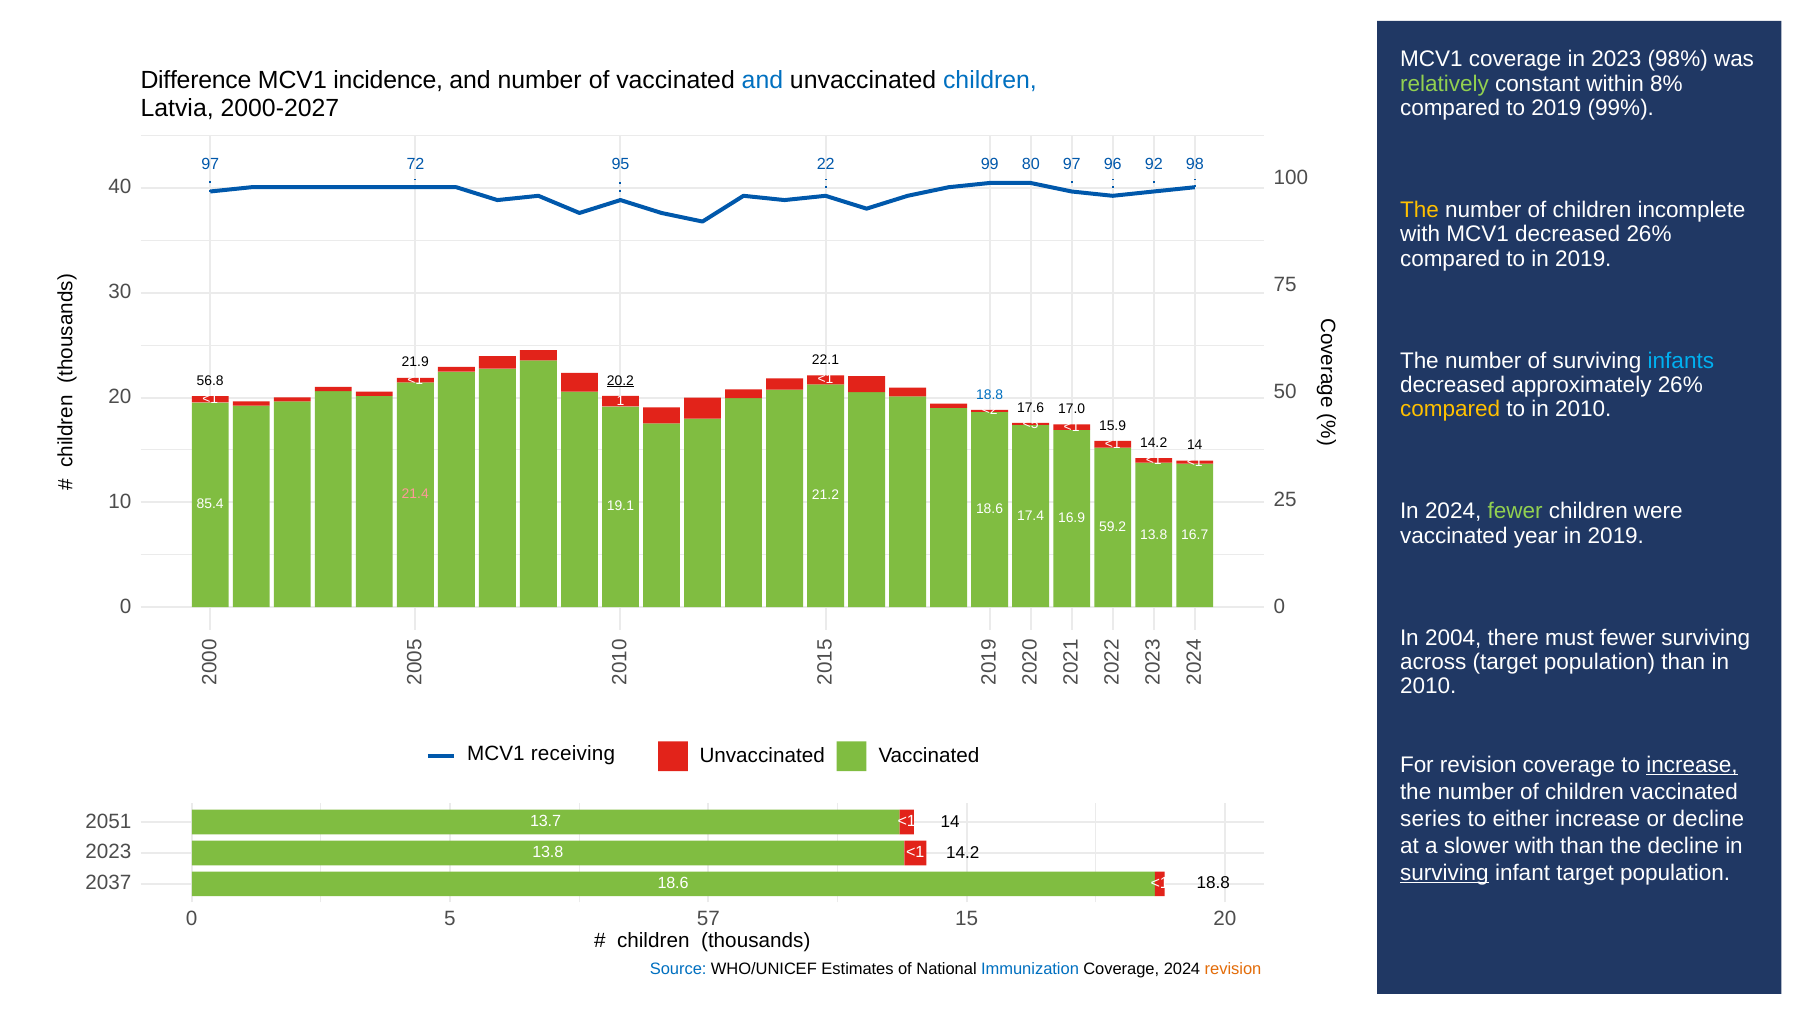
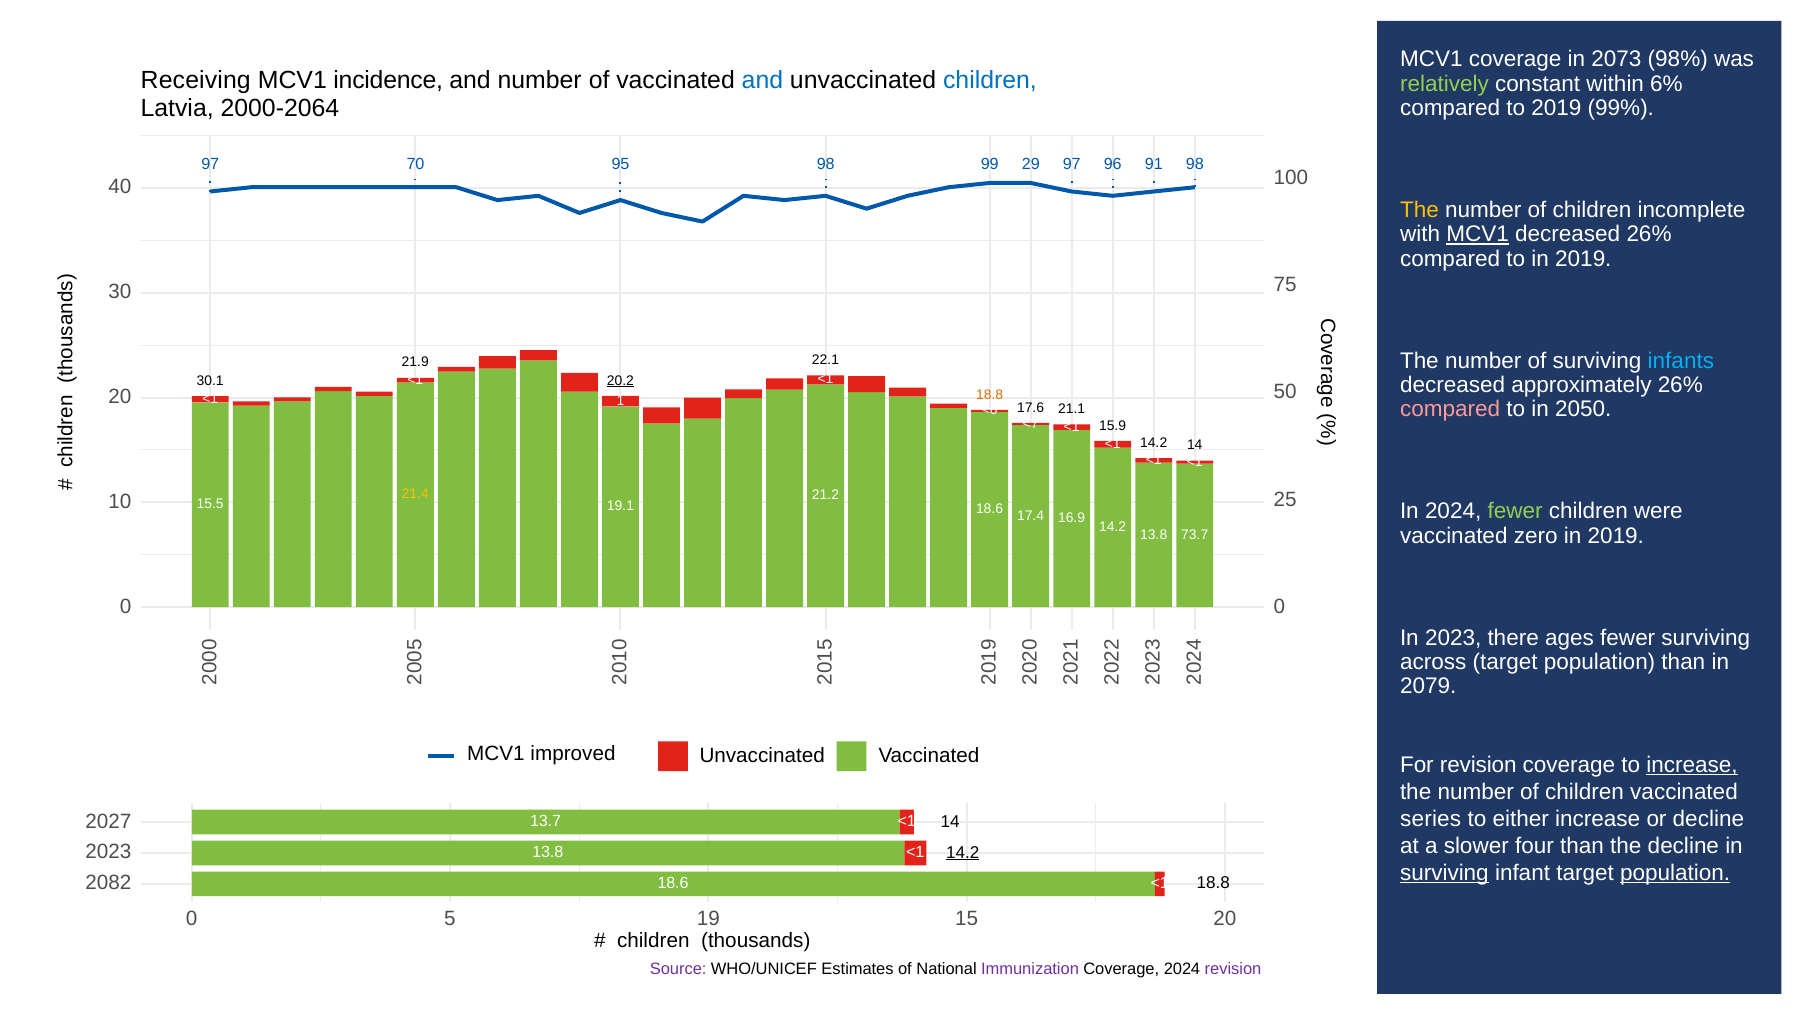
in 2023: 2023 -> 2073
Difference: Difference -> Receiving
8%: 8% -> 6%
2000-2027: 2000-2027 -> 2000-2064
72: 72 -> 70
95 22: 22 -> 98
80: 80 -> 29
92: 92 -> 91
MCV1 at (1478, 234) underline: none -> present
56.8: 56.8 -> 30.1
18.8 at (990, 394) colour: blue -> orange
compared at (1450, 409) colour: yellow -> pink
to in 2010: 2010 -> 2050
17.0: 17.0 -> 21.1
<2: <2 -> <0
<5: <5 -> <7
21.4 colour: pink -> yellow
85.4: 85.4 -> 15.5
59.2 at (1113, 527): 59.2 -> 14.2
year: year -> zero
16.7: 16.7 -> 73.7
In 2004: 2004 -> 2023
must: must -> ages
2010 at (1428, 686): 2010 -> 2079
receiving: receiving -> improved
2051: 2051 -> 2027
slower with: with -> four
14.2 at (963, 852) underline: none -> present
population at (1675, 873) underline: none -> present
2037: 2037 -> 2082
57: 57 -> 19
Source colour: blue -> purple
Immunization colour: blue -> purple
revision at (1233, 969) colour: orange -> purple
